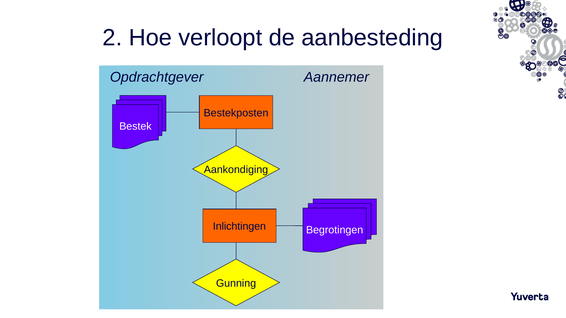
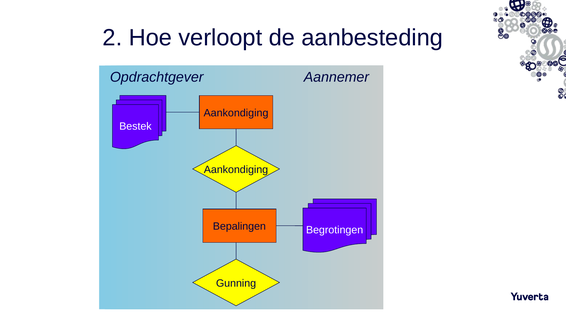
Bestekposten at (236, 113): Bestekposten -> Aankondiging
Inlichtingen: Inlichtingen -> Bepalingen
